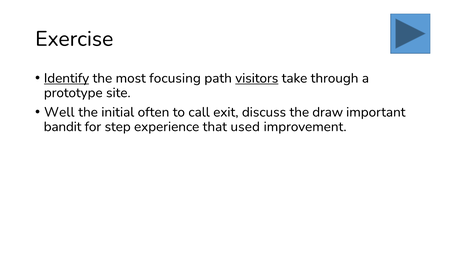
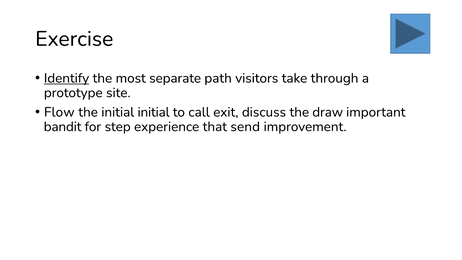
focusing: focusing -> separate
visitors underline: present -> none
Well: Well -> Flow
initial often: often -> initial
used: used -> send
